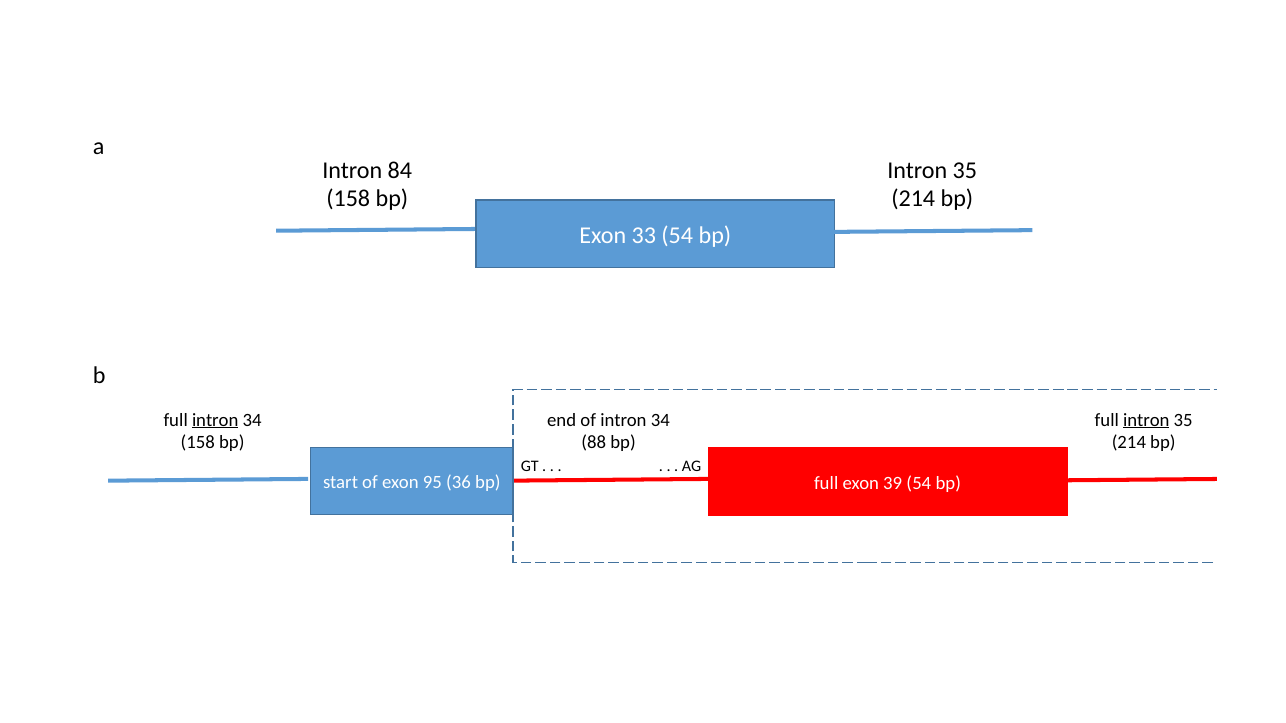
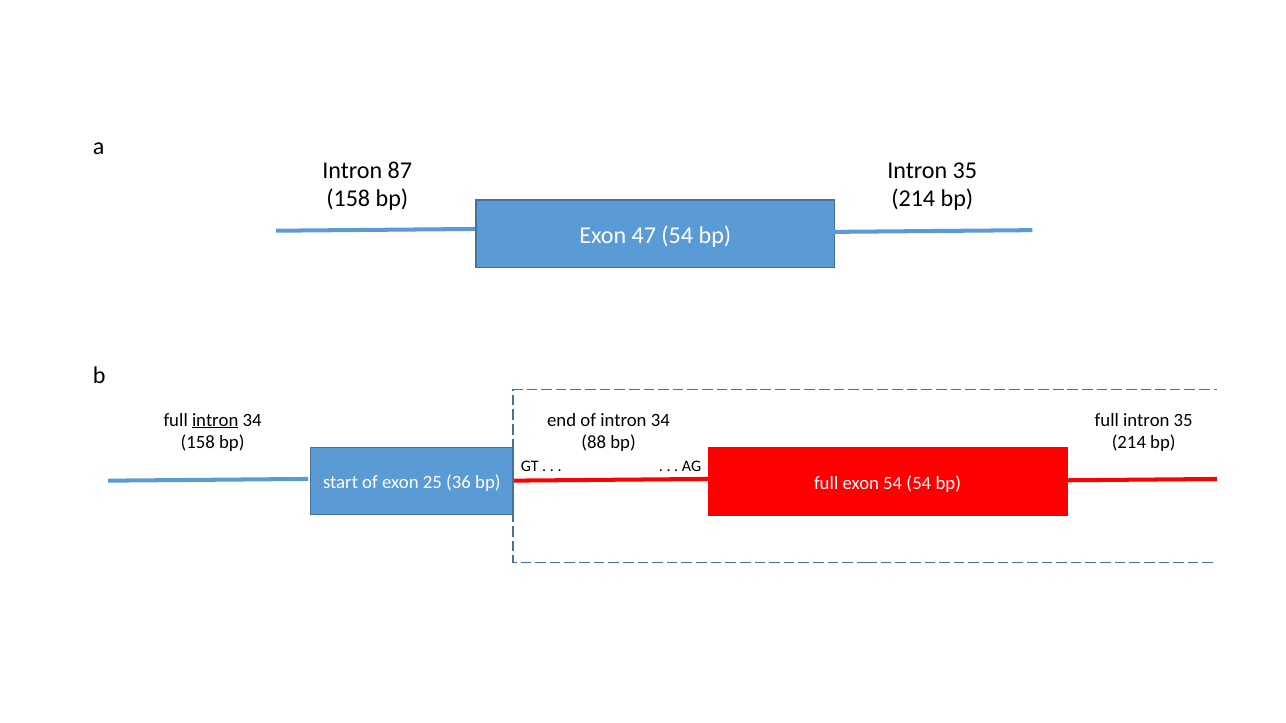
84: 84 -> 87
33: 33 -> 47
intron at (1146, 420) underline: present -> none
95: 95 -> 25
exon 39: 39 -> 54
